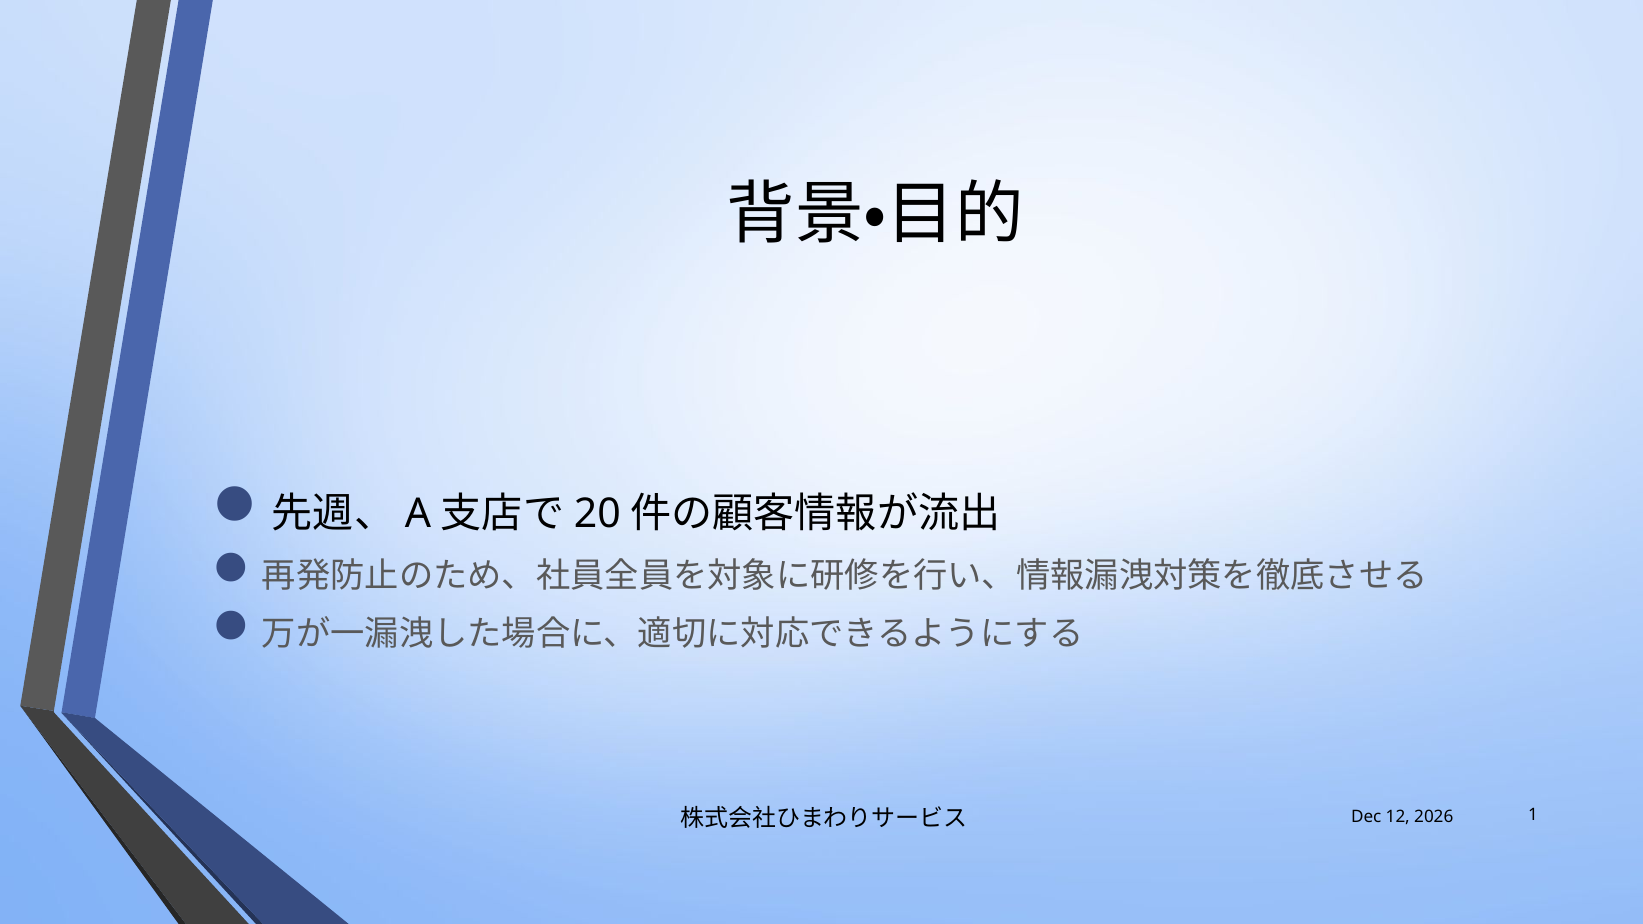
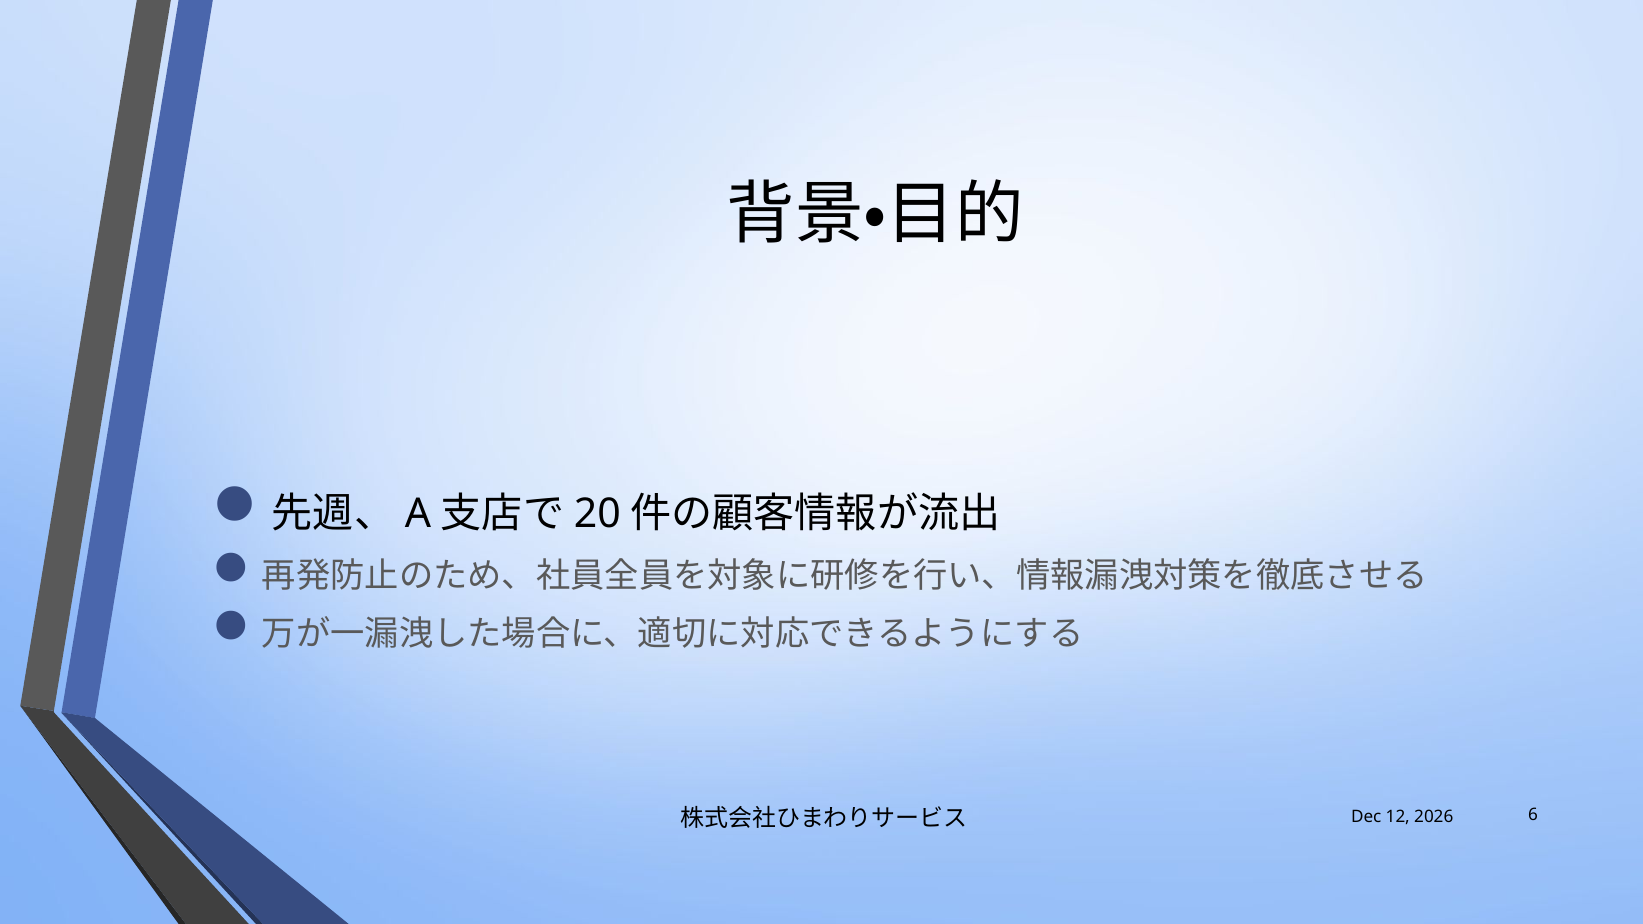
1: 1 -> 6
